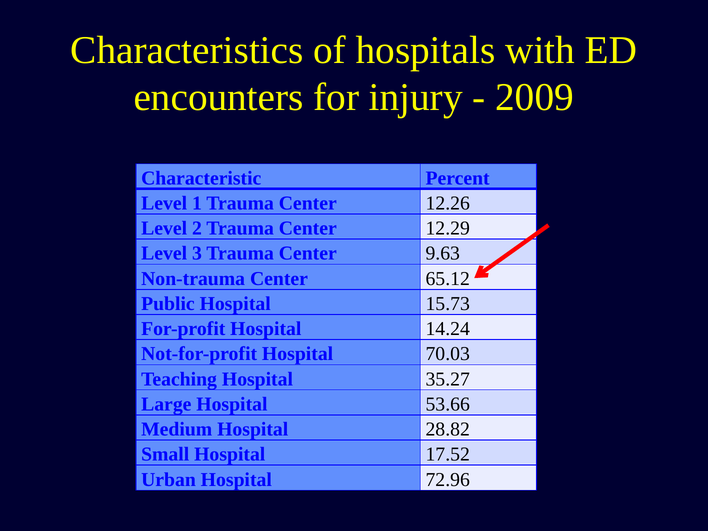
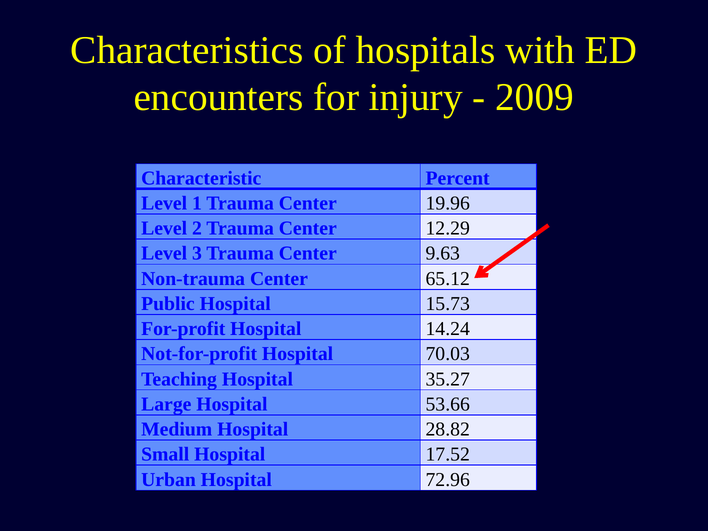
12.26: 12.26 -> 19.96
